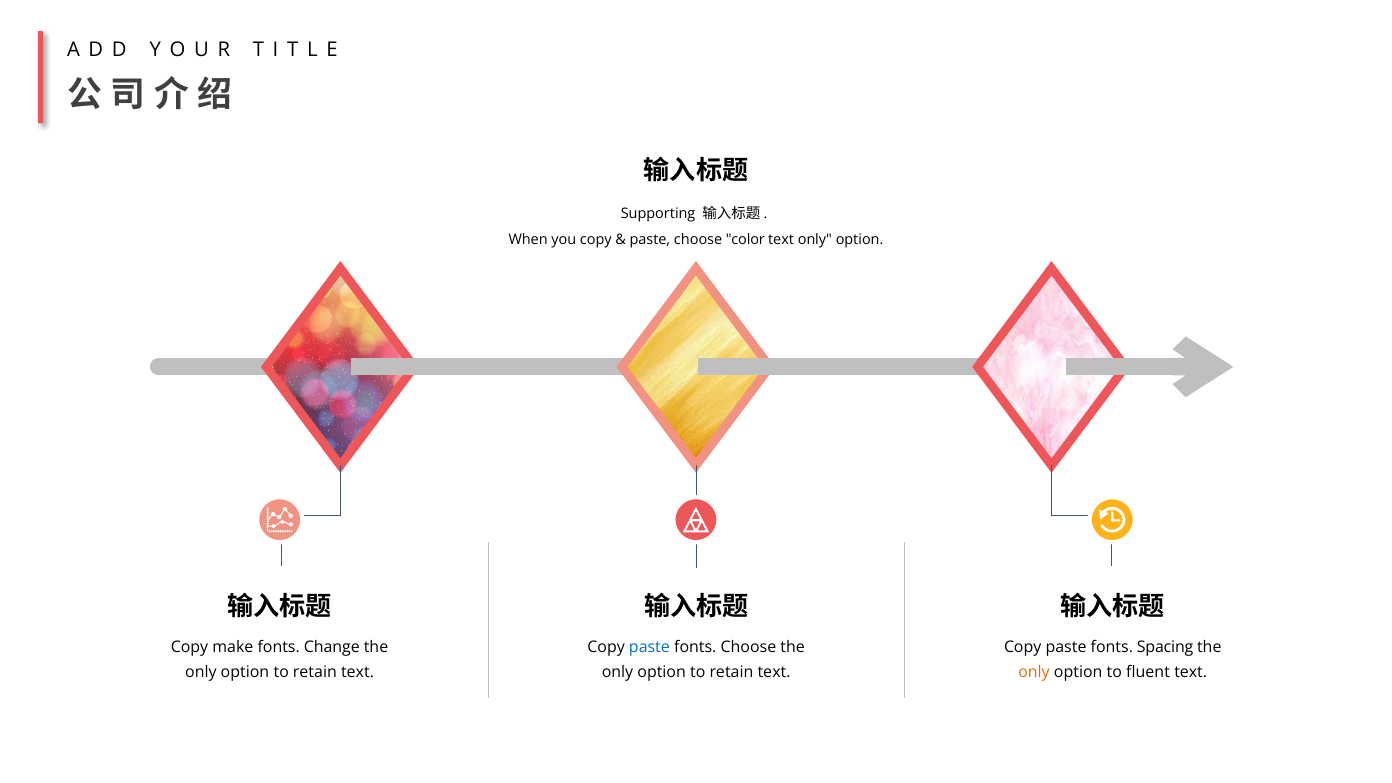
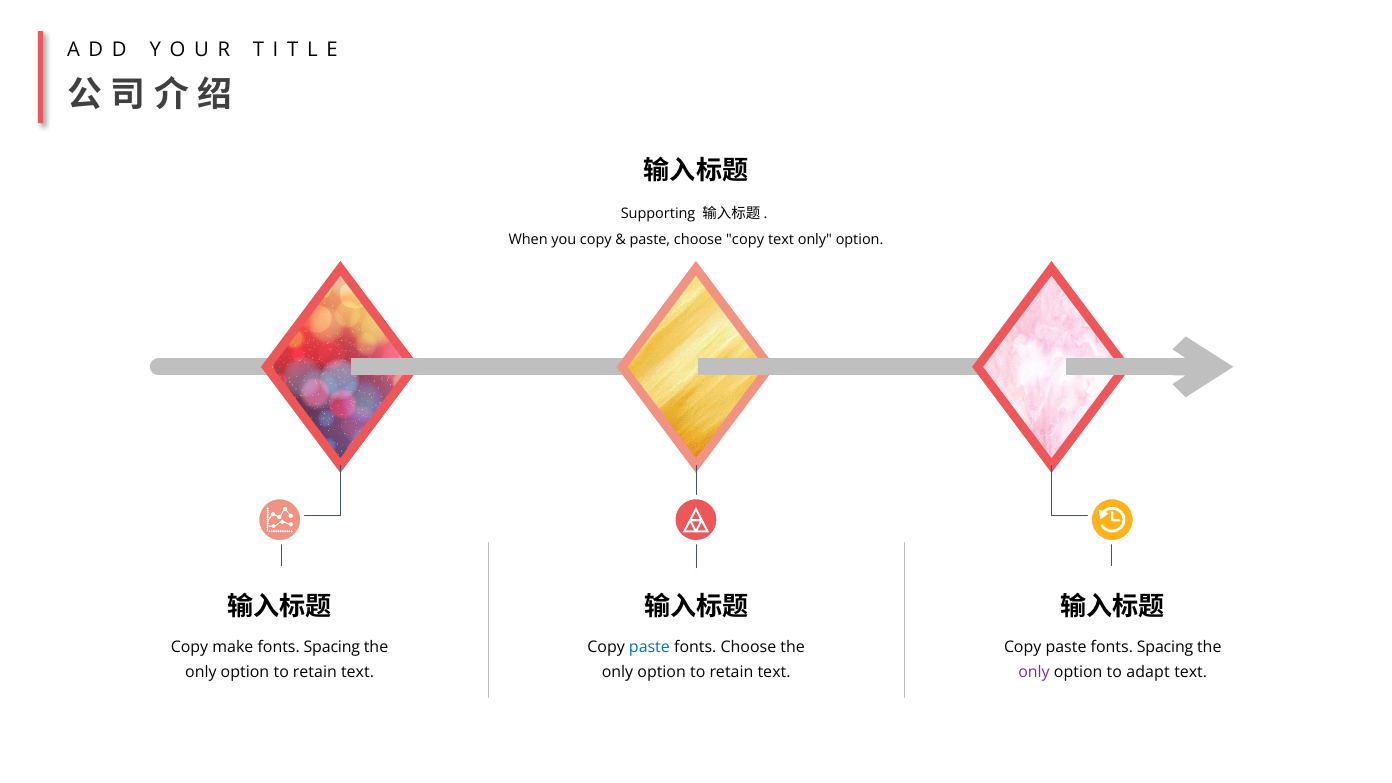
choose color: color -> copy
Change at (332, 648): Change -> Spacing
only at (1034, 673) colour: orange -> purple
fluent: fluent -> adapt
